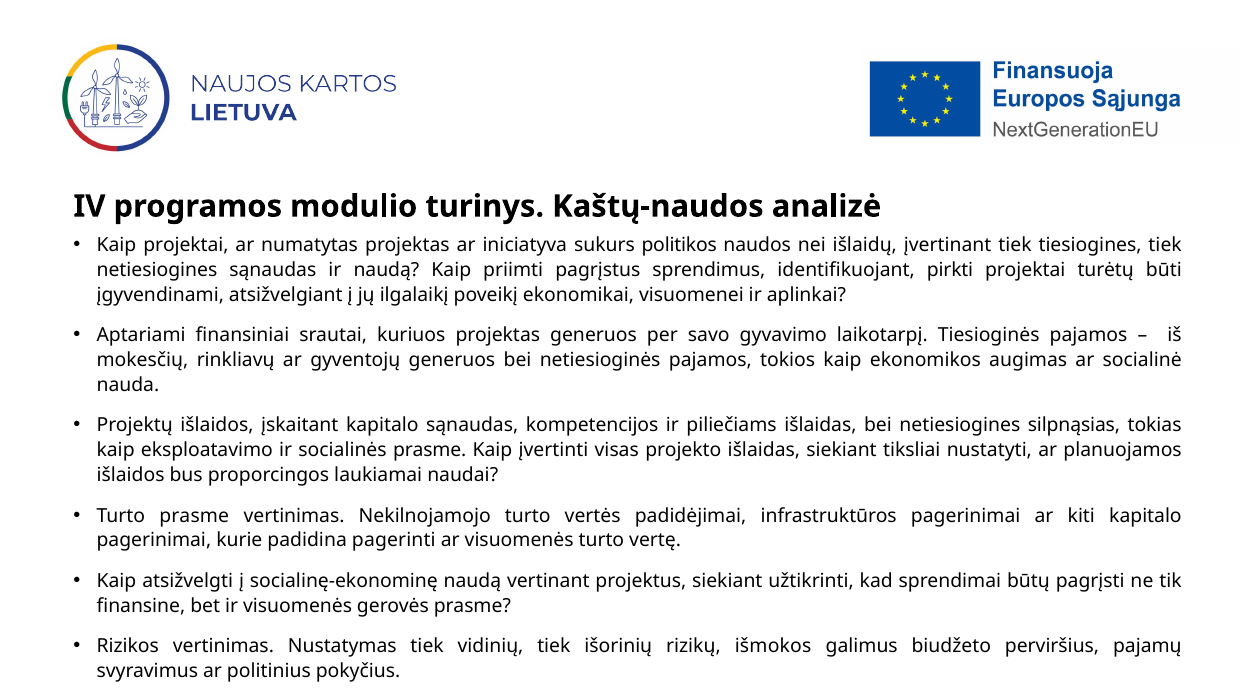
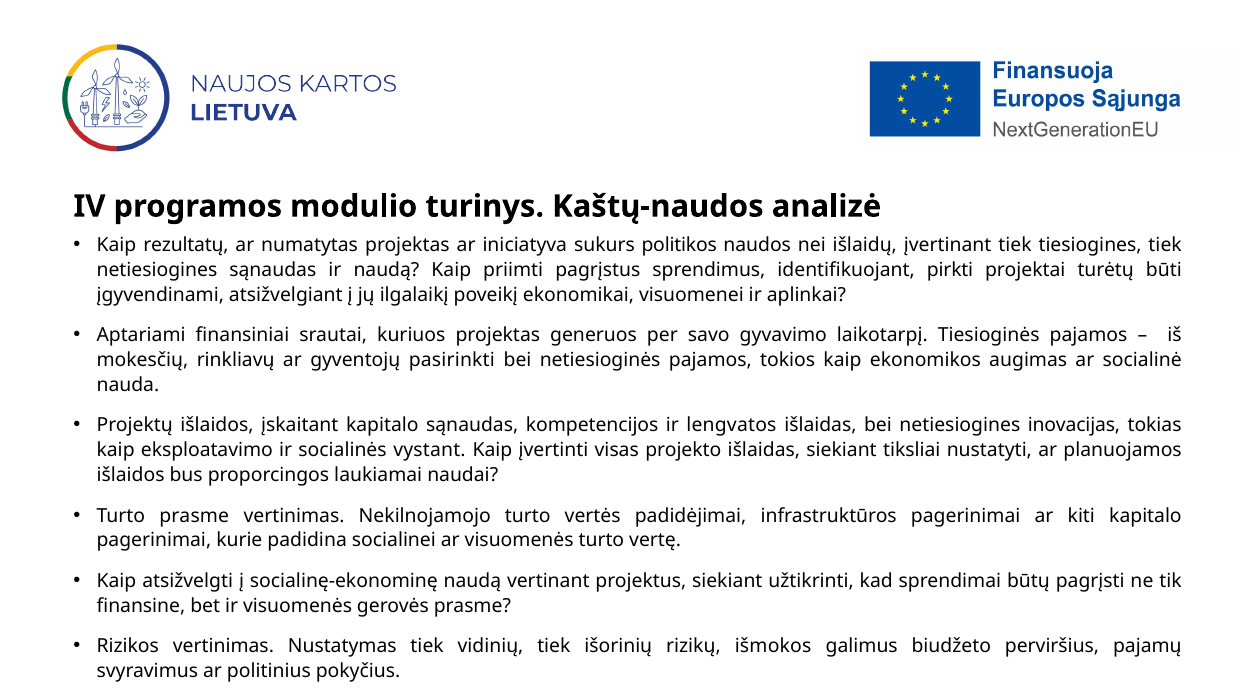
Kaip projektai: projektai -> rezultatų
gyventojų generuos: generuos -> pasirinkti
piliečiams: piliečiams -> lengvatos
silpnąsias: silpnąsias -> inovacijas
socialinės prasme: prasme -> vystant
pagerinti: pagerinti -> socialinei
